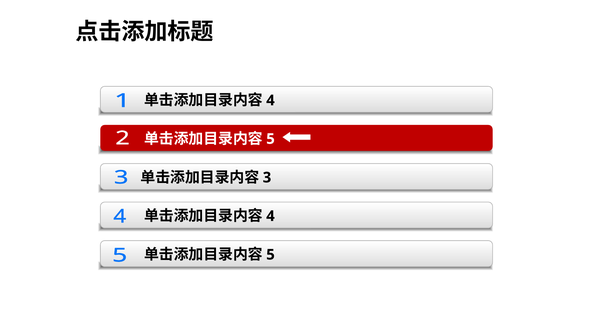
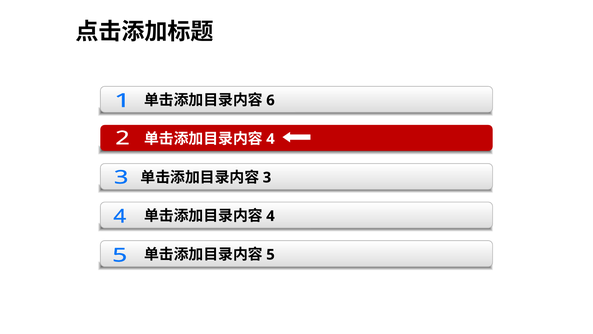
4 at (270, 100): 4 -> 6
5 at (270, 139): 5 -> 4
